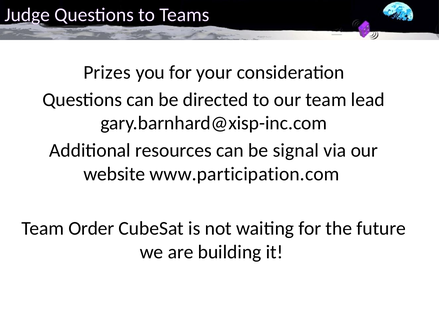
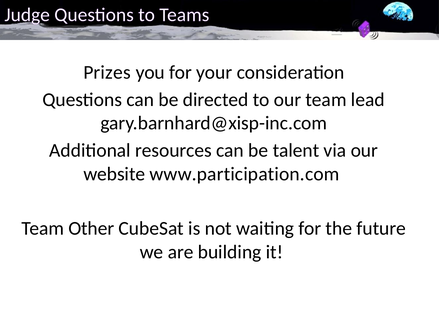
signal: signal -> talent
Order: Order -> Other
